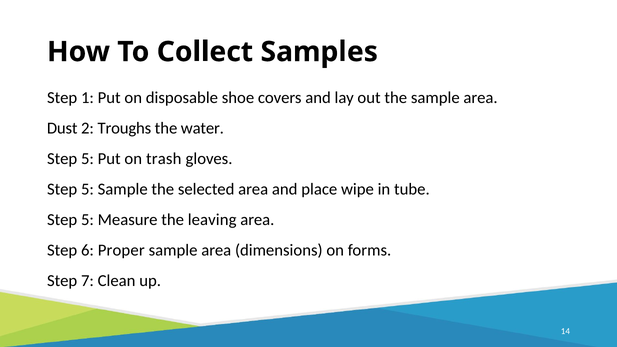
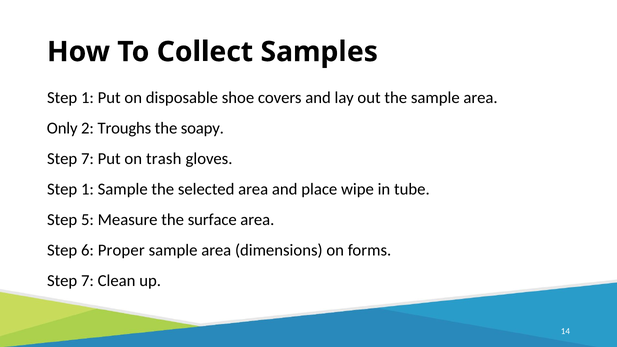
Dust: Dust -> Only
water: water -> soapy
5 at (87, 159): 5 -> 7
5 at (87, 189): 5 -> 1
leaving: leaving -> surface
